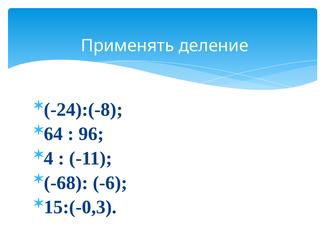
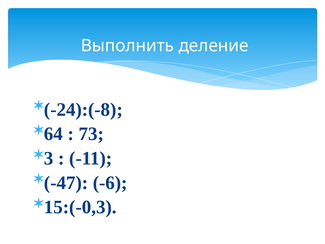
Применять: Применять -> Выполнить
96: 96 -> 73
4: 4 -> 3
-68: -68 -> -47
